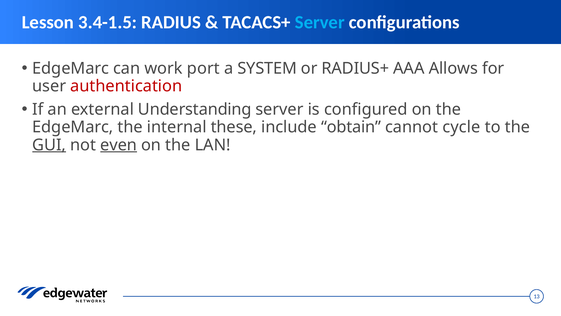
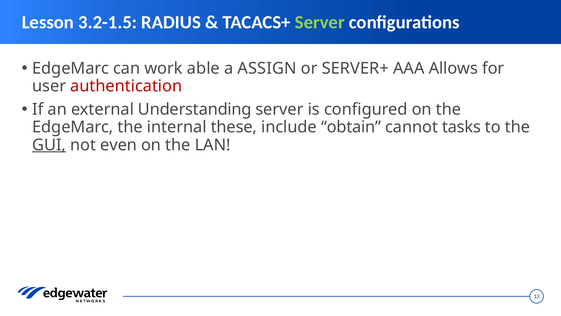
3.4-1.5: 3.4-1.5 -> 3.2-1.5
Server at (320, 22) colour: light blue -> light green
port: port -> able
SYSTEM: SYSTEM -> ASSIGN
RADIUS+: RADIUS+ -> SERVER+
cycle: cycle -> tasks
even underline: present -> none
